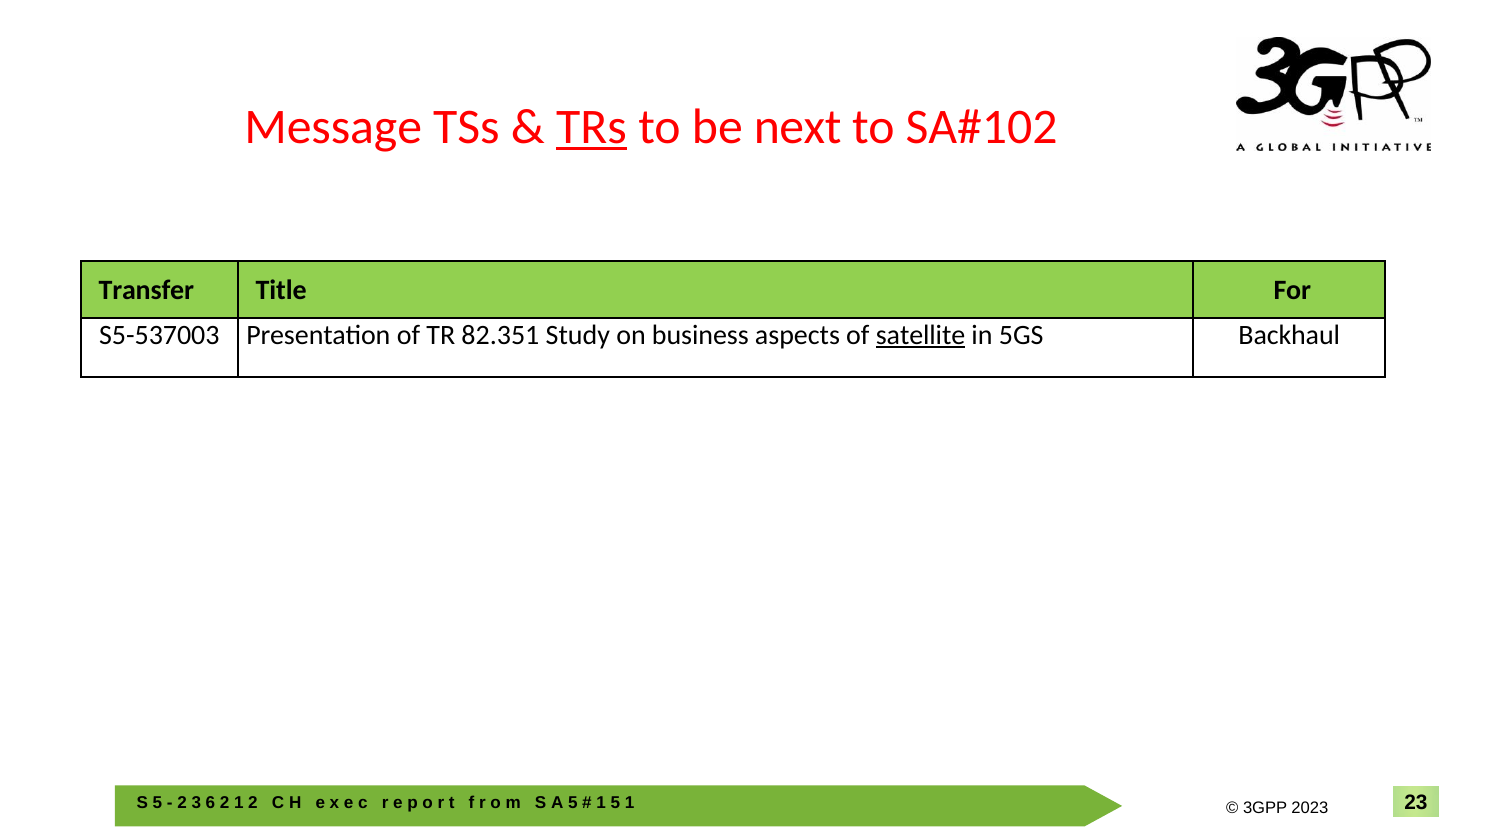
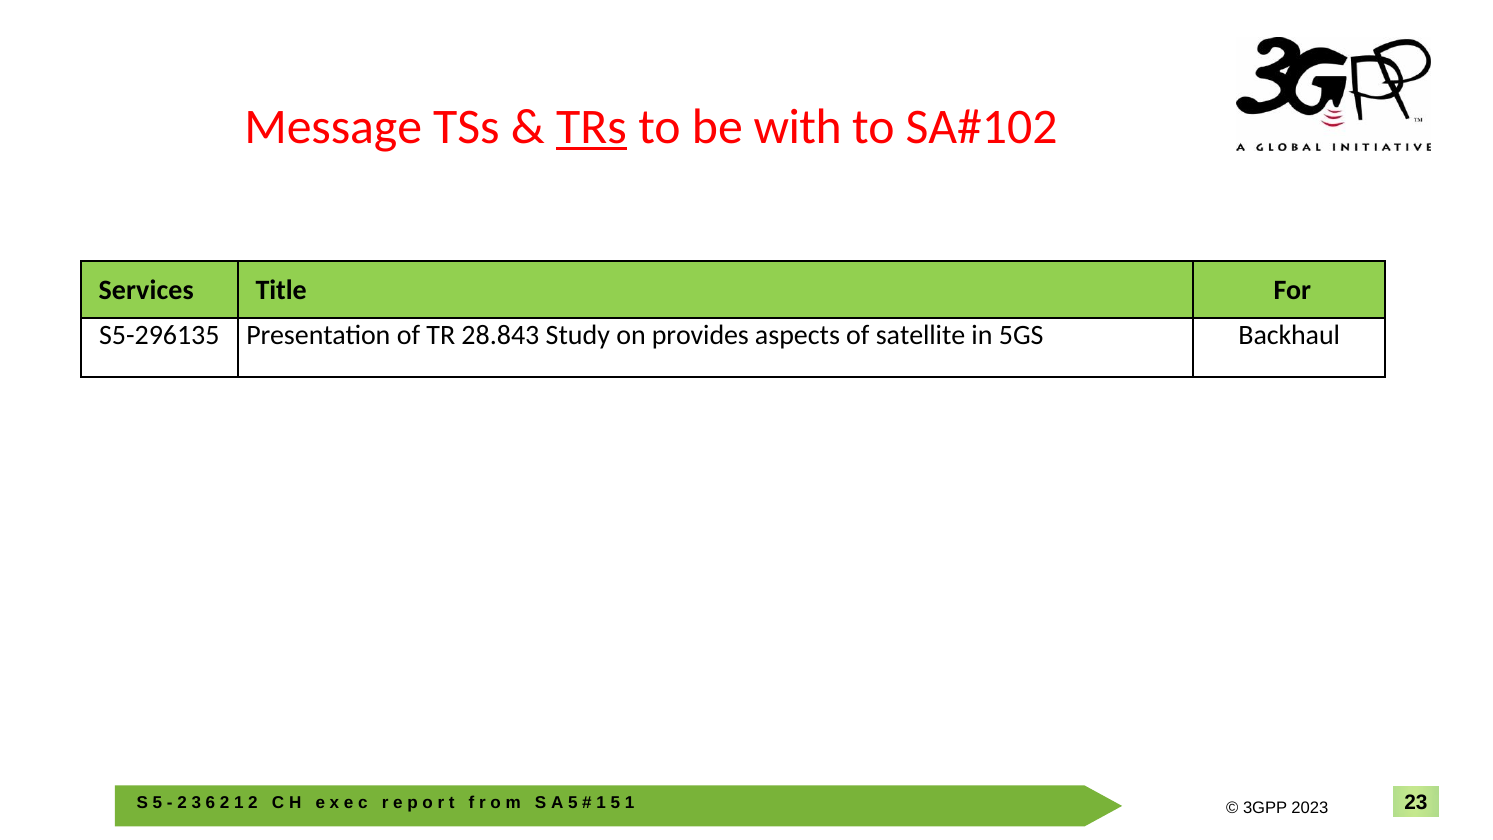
next: next -> with
Transfer: Transfer -> Services
S5-537003: S5-537003 -> S5-296135
82.351: 82.351 -> 28.843
business: business -> provides
satellite underline: present -> none
